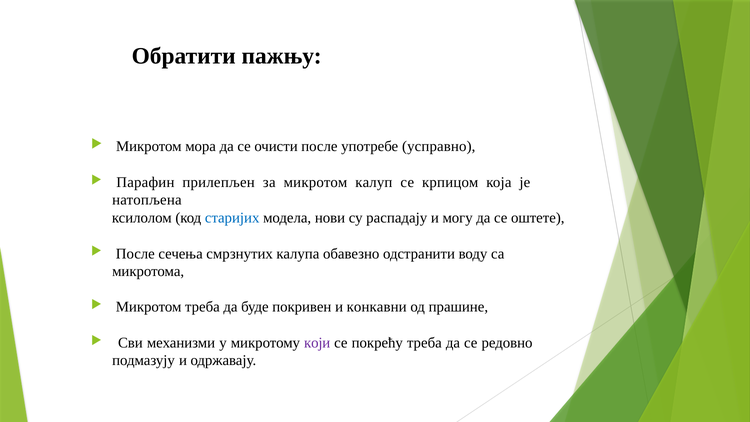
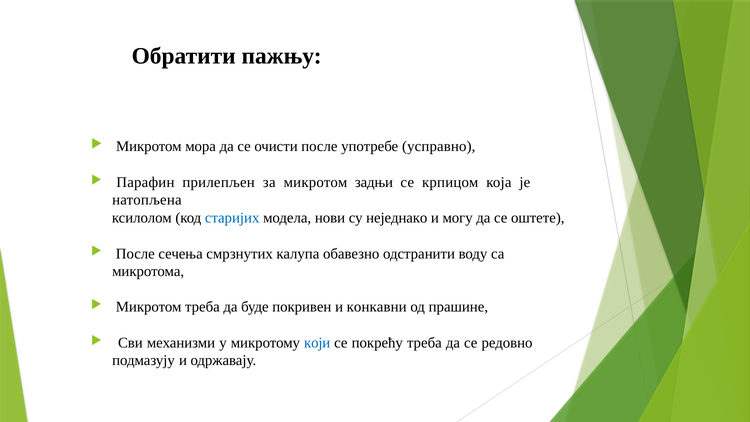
калуп: калуп -> задњи
распадају: распадају -> неједнако
који colour: purple -> blue
